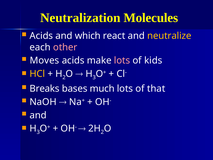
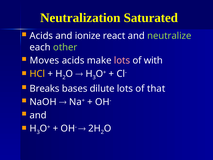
Molecules: Molecules -> Saturated
which: which -> ionize
neutralize colour: yellow -> light green
other colour: pink -> light green
kids: kids -> with
much: much -> dilute
